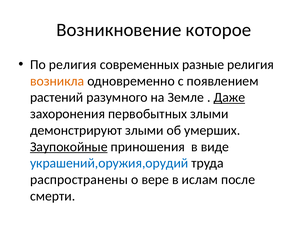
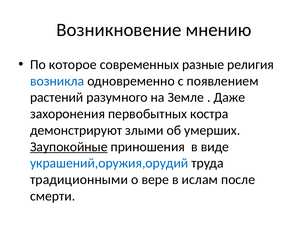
которое: которое -> мнению
По религия: религия -> которое
возникла colour: orange -> blue
Даже underline: present -> none
первобытных злыми: злыми -> костра
распространены: распространены -> традиционными
